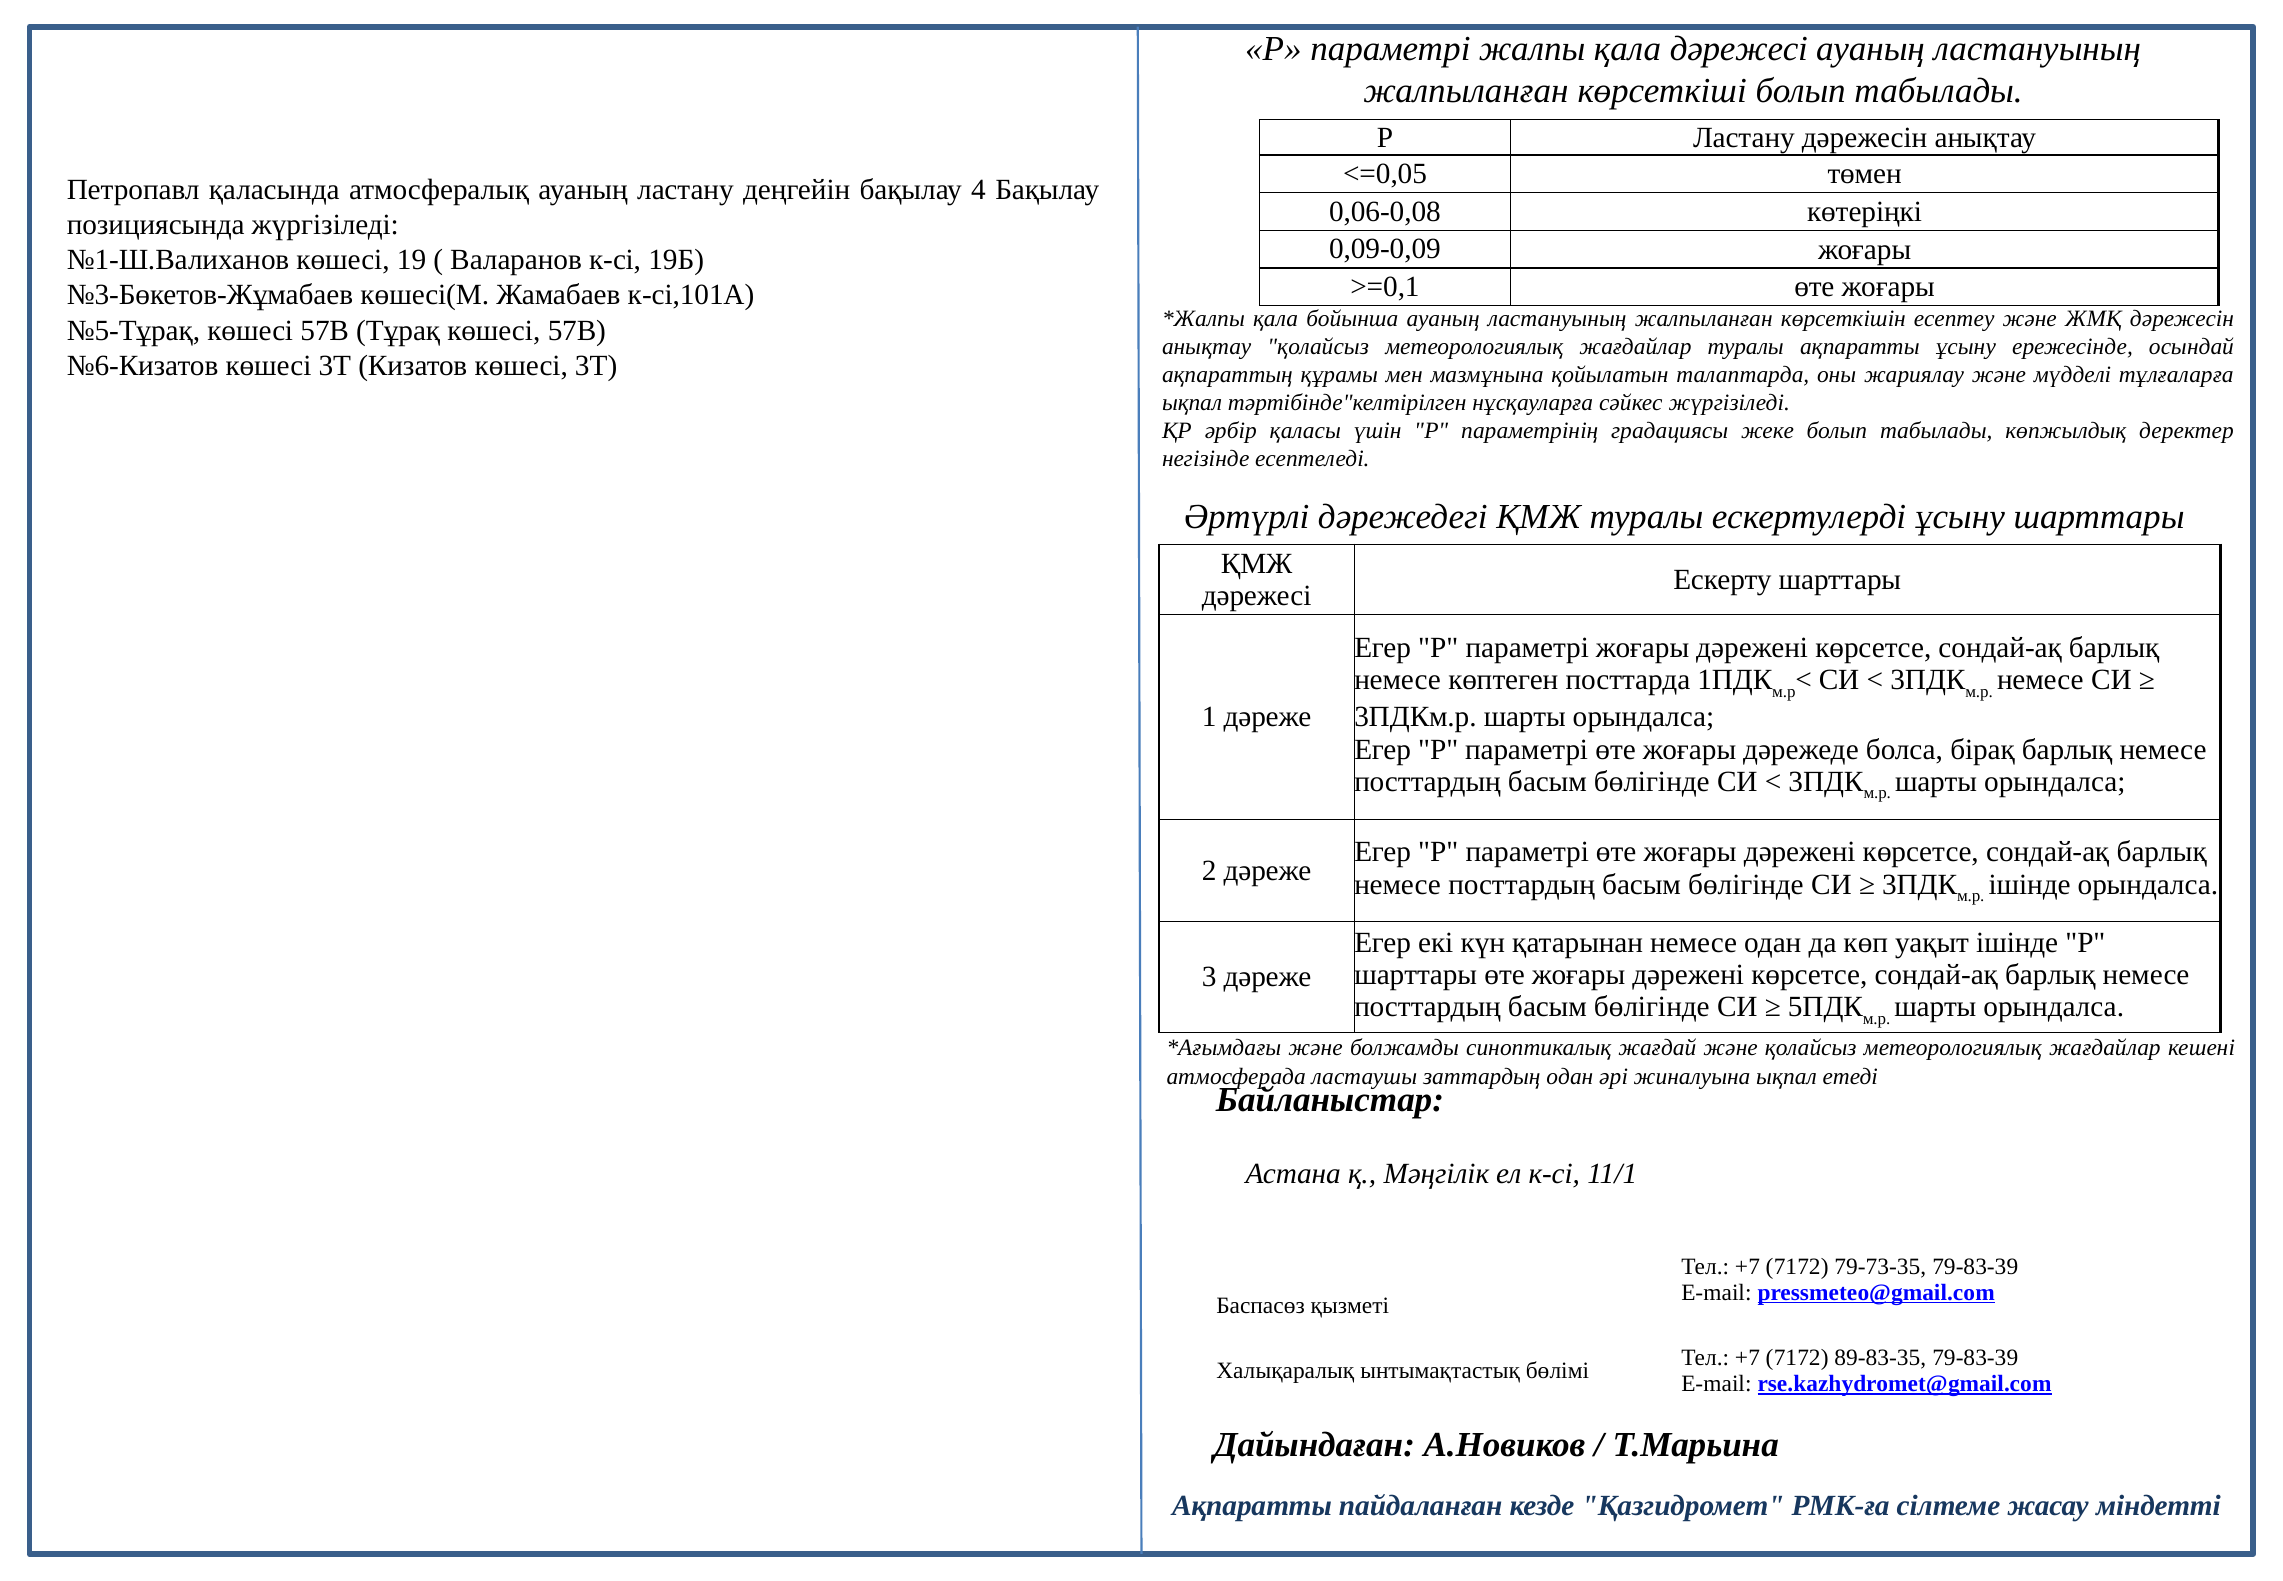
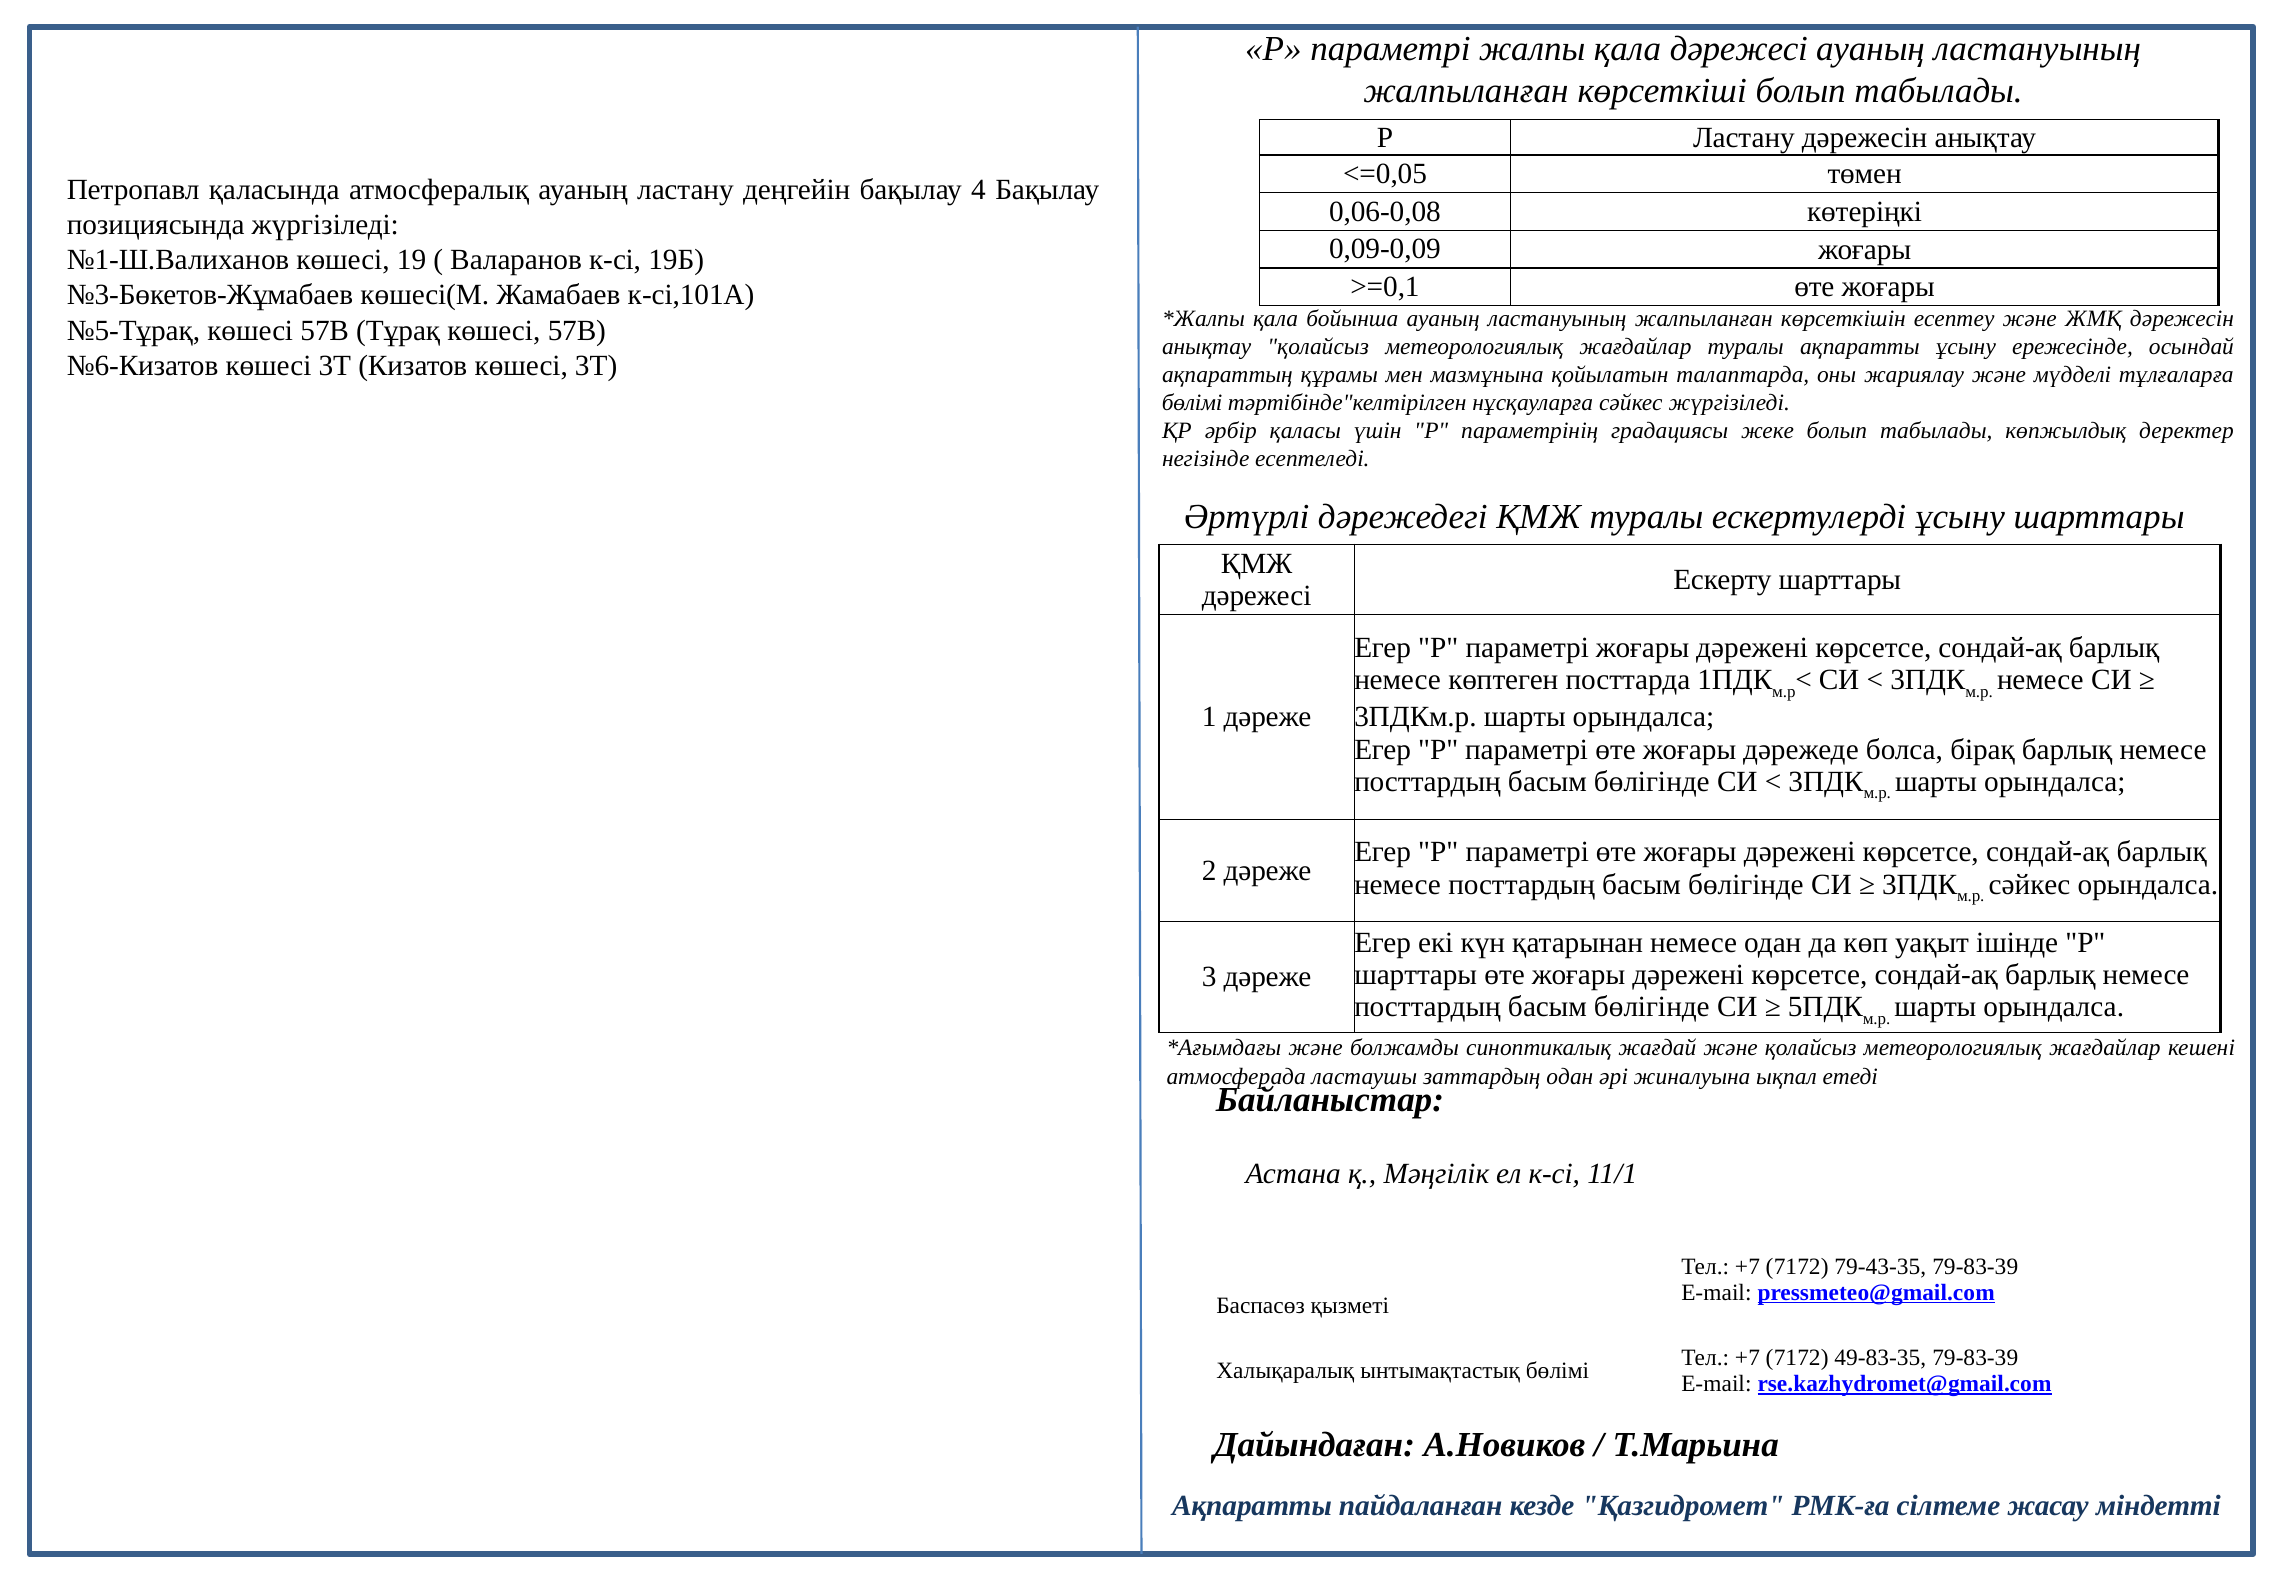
ықпал at (1192, 403): ықпал -> бөлімі
ішінде at (2030, 884): ішінде -> сәйкес
79-73-35: 79-73-35 -> 79-43-35
89-83-35: 89-83-35 -> 49-83-35
